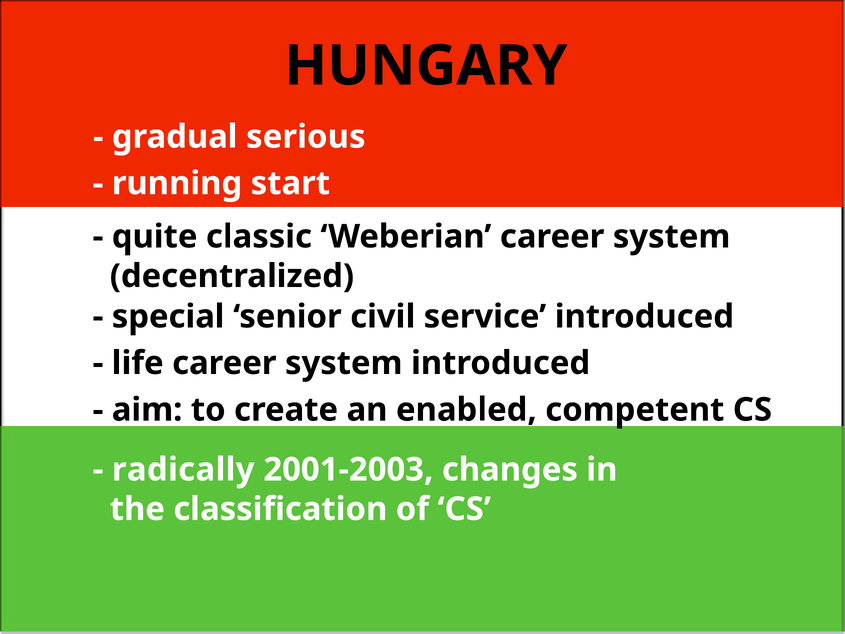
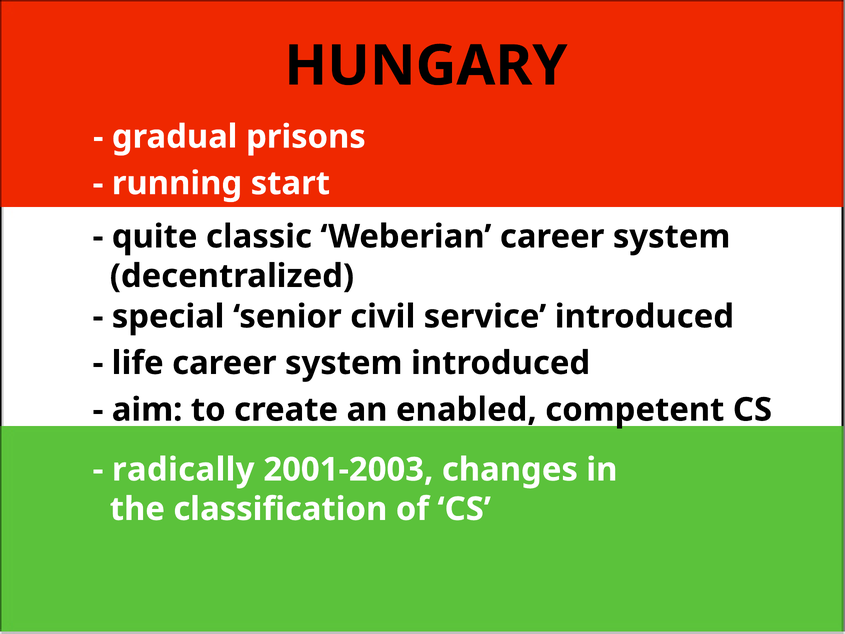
serious: serious -> prisons
